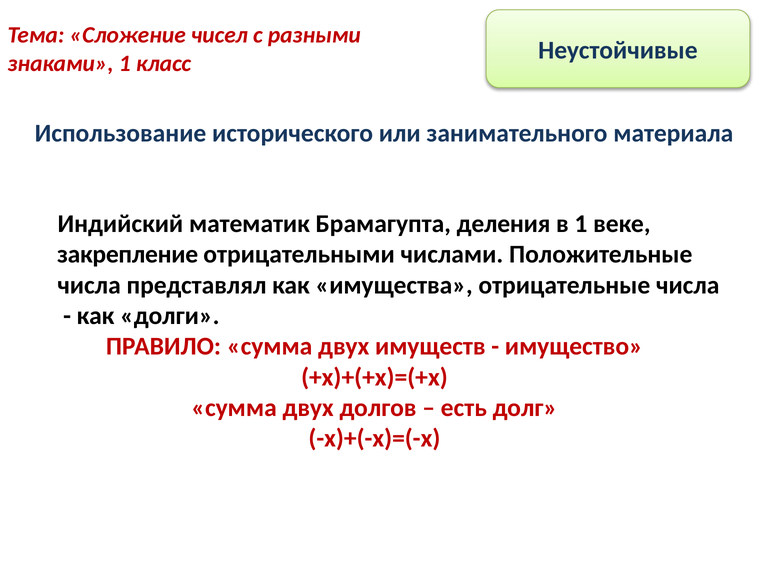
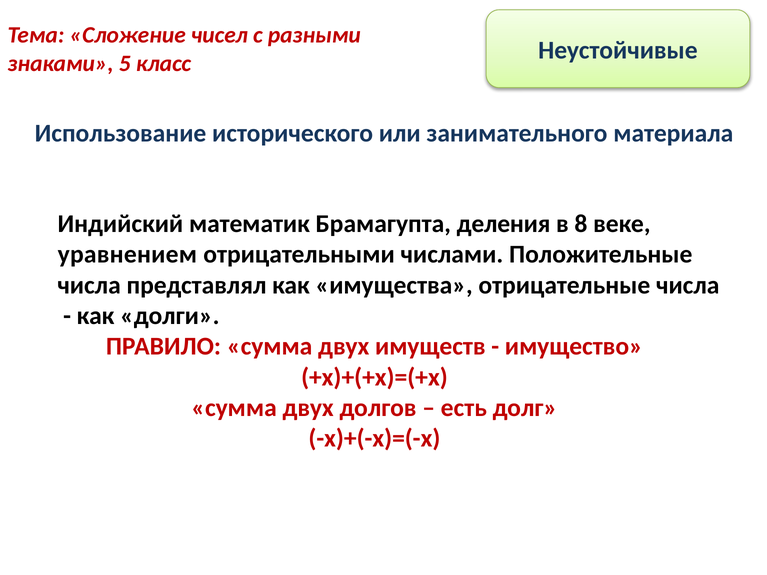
знаками 1: 1 -> 5
в 1: 1 -> 8
закрепление: закрепление -> уравнением
